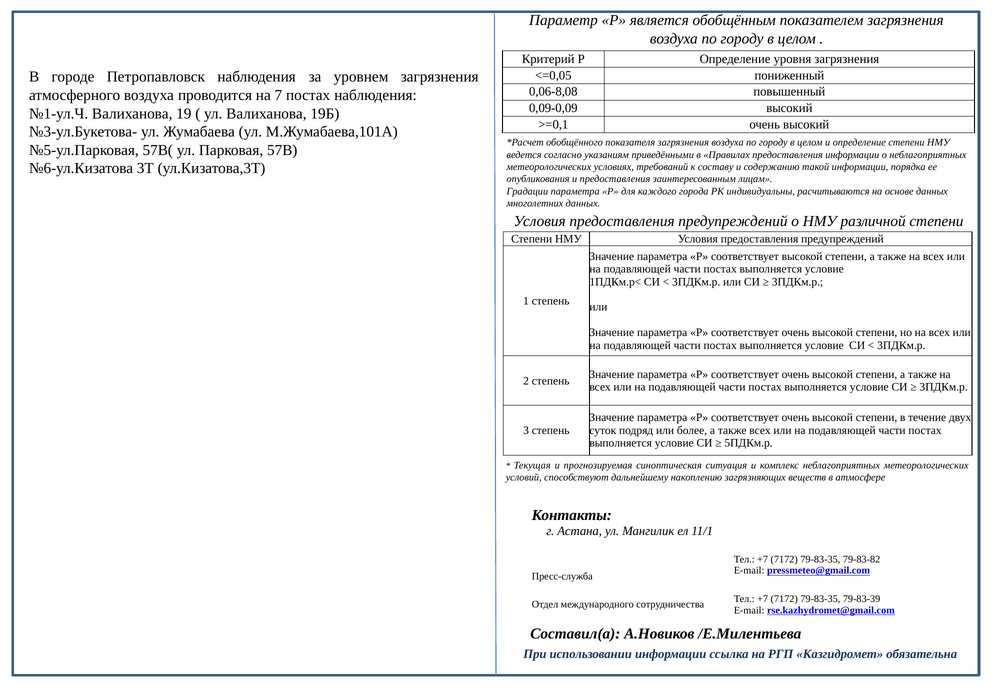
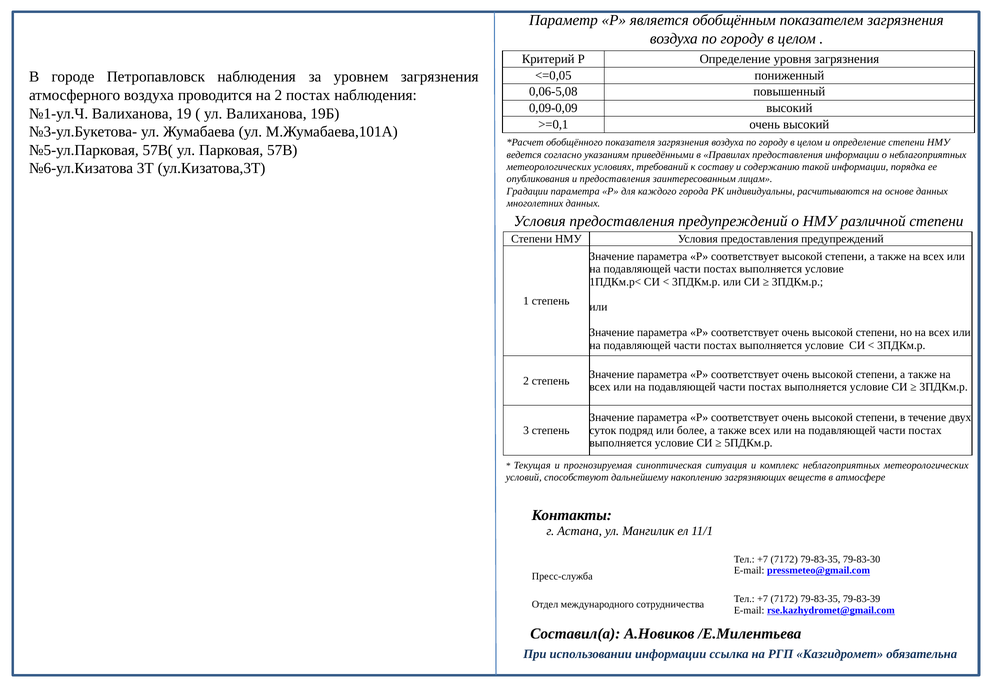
0,06-8,08: 0,06-8,08 -> 0,06-5,08
на 7: 7 -> 2
79-83-82: 79-83-82 -> 79-83-30
